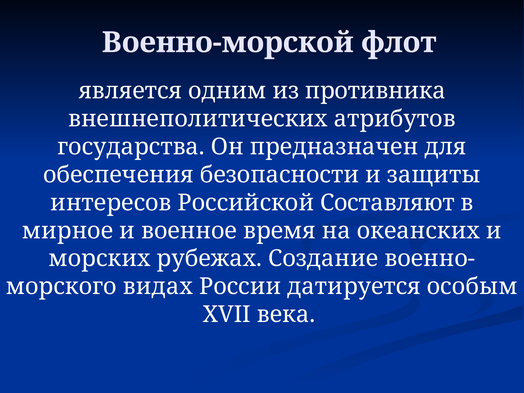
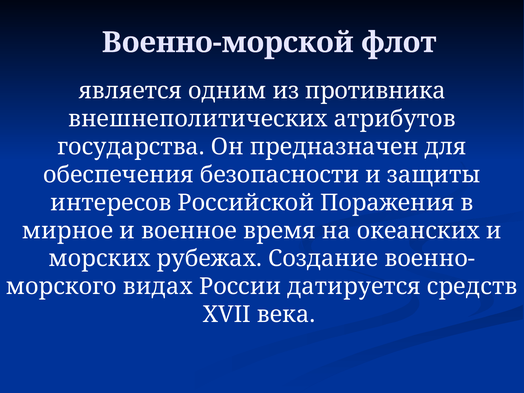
Составляют: Составляют -> Поражения
особым: особым -> средств
